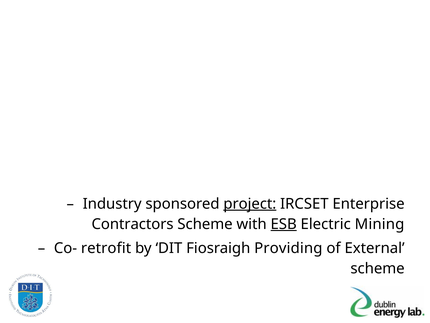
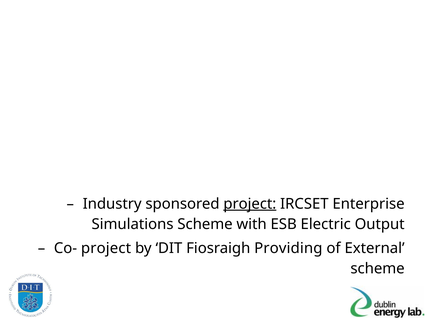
Contractors: Contractors -> Simulations
ESB underline: present -> none
Mining: Mining -> Output
Co- retrofit: retrofit -> project
